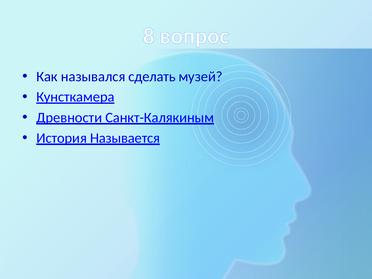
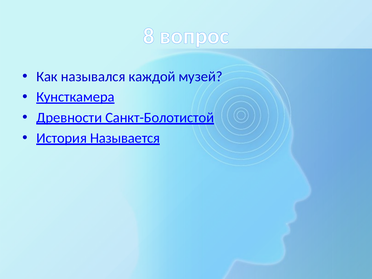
сделать: сделать -> каждой
Санкт-Калякиным: Санкт-Калякиным -> Санкт-Болотистой
